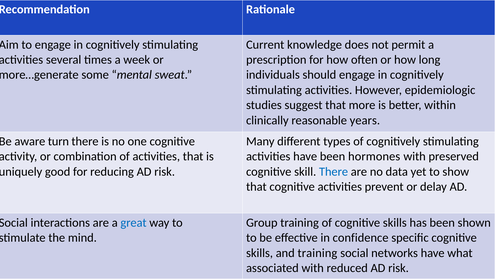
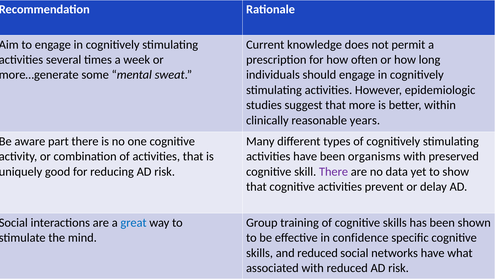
turn: turn -> part
hormones: hormones -> organisms
There at (334, 171) colour: blue -> purple
and training: training -> reduced
